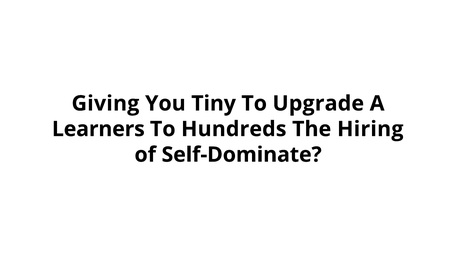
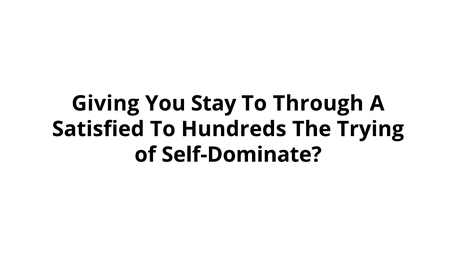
Tiny: Tiny -> Stay
Upgrade: Upgrade -> Through
Learners: Learners -> Satisfied
Hiring: Hiring -> Trying
